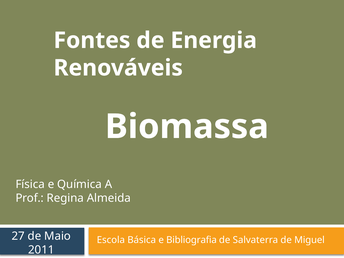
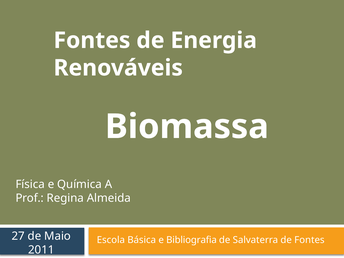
de Miguel: Miguel -> Fontes
